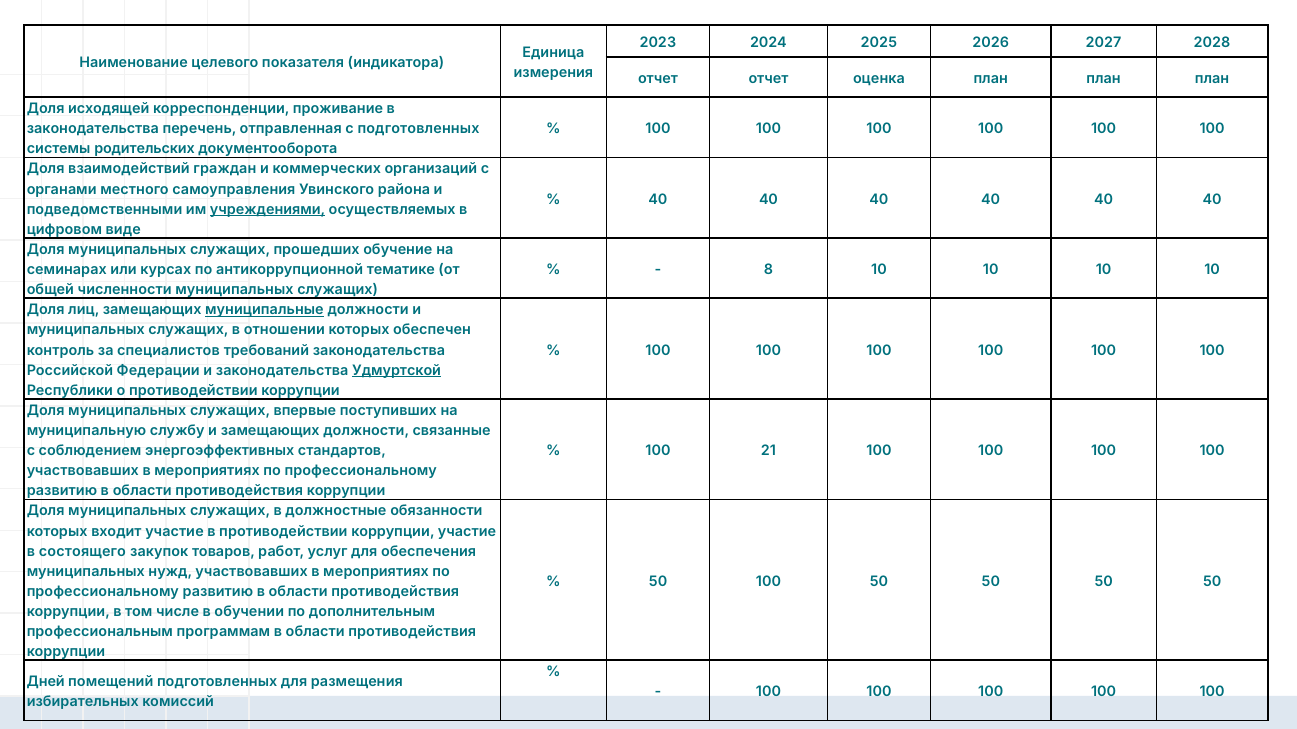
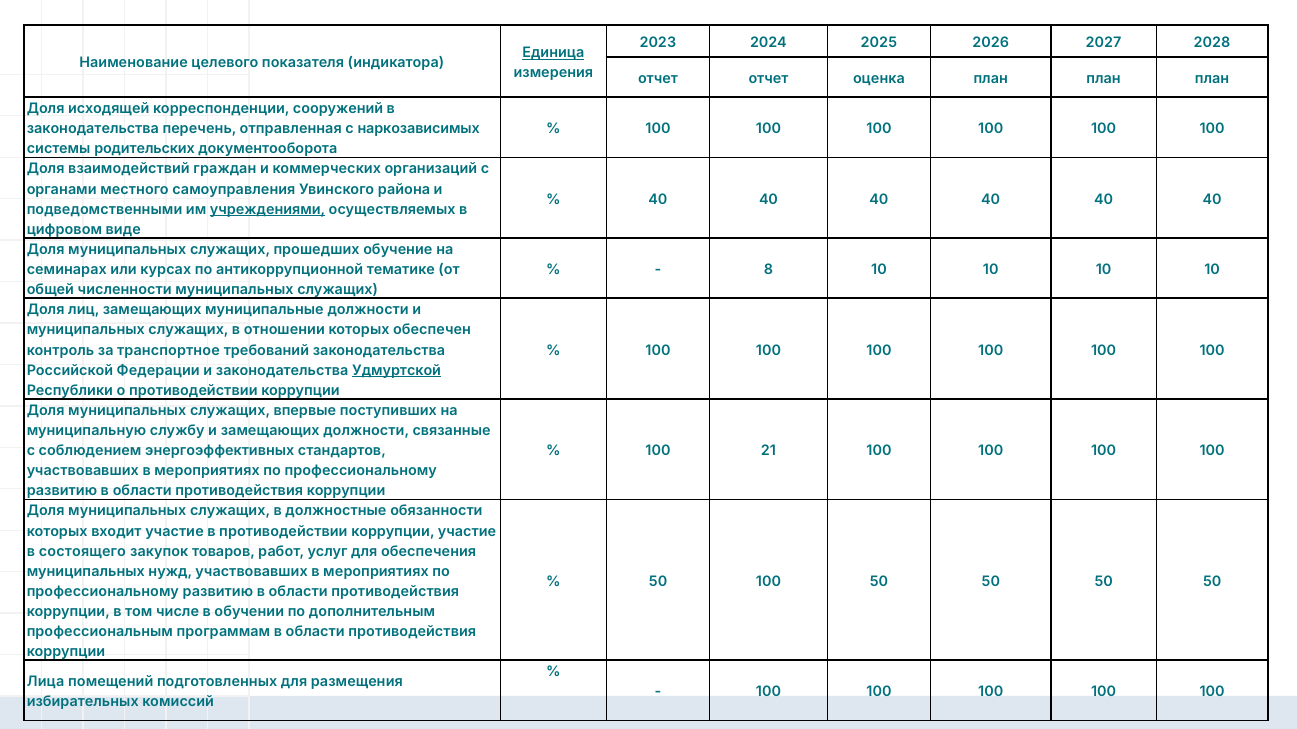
Единица underline: none -> present
проживание: проживание -> сооружений
с подготовленных: подготовленных -> наркозависимых
муниципальные underline: present -> none
специалистов: специалистов -> транспортное
Дней: Дней -> Лица
